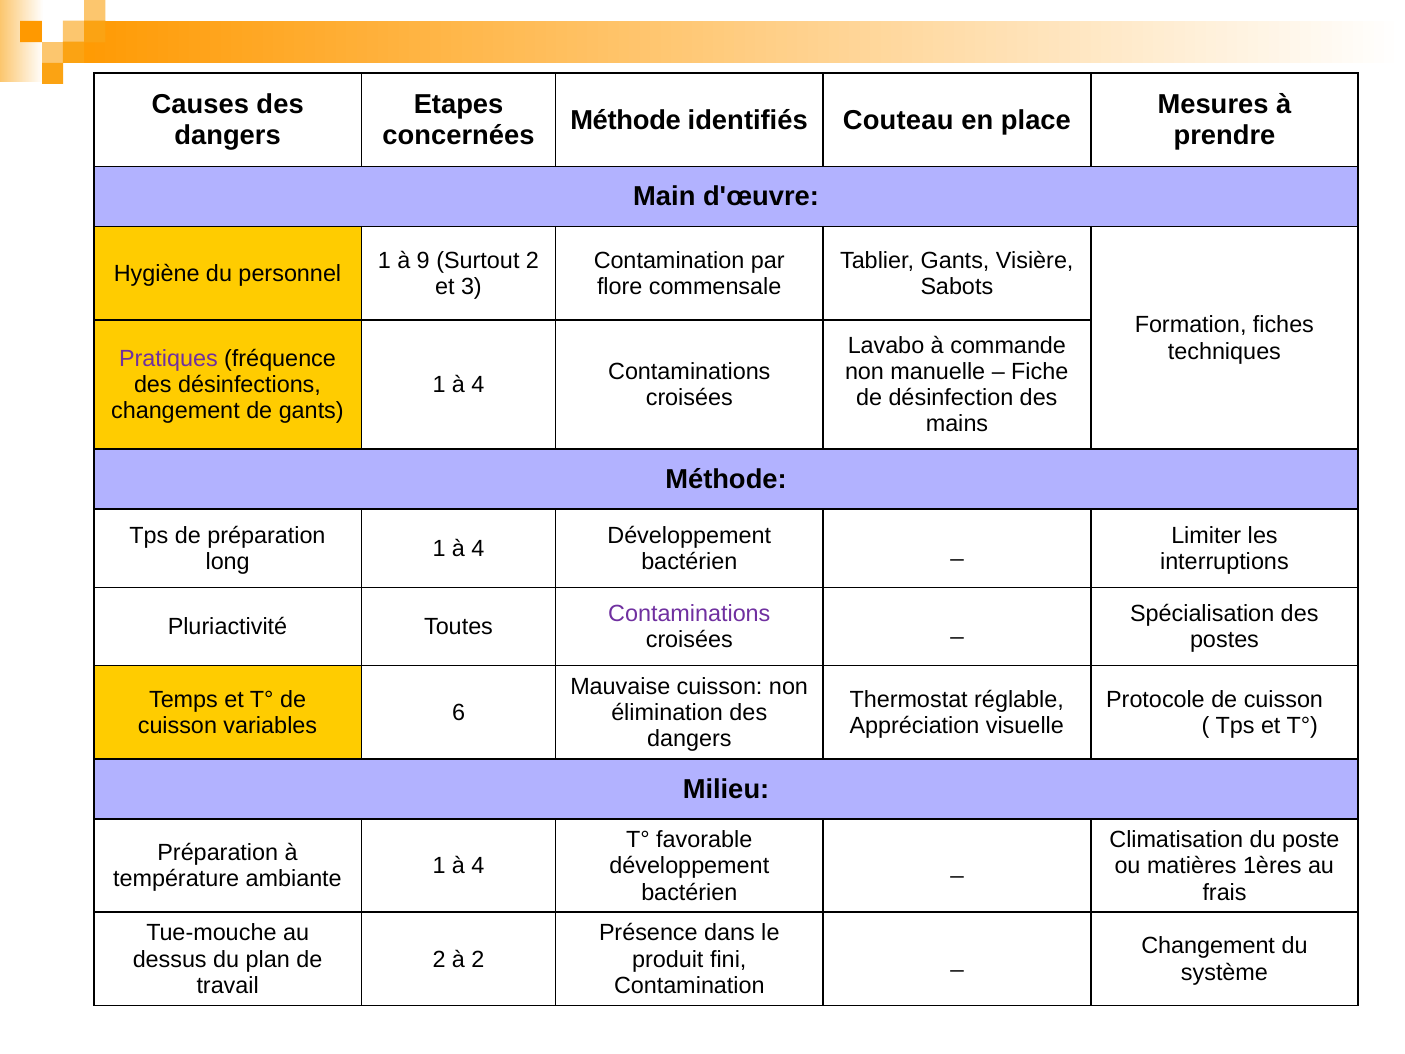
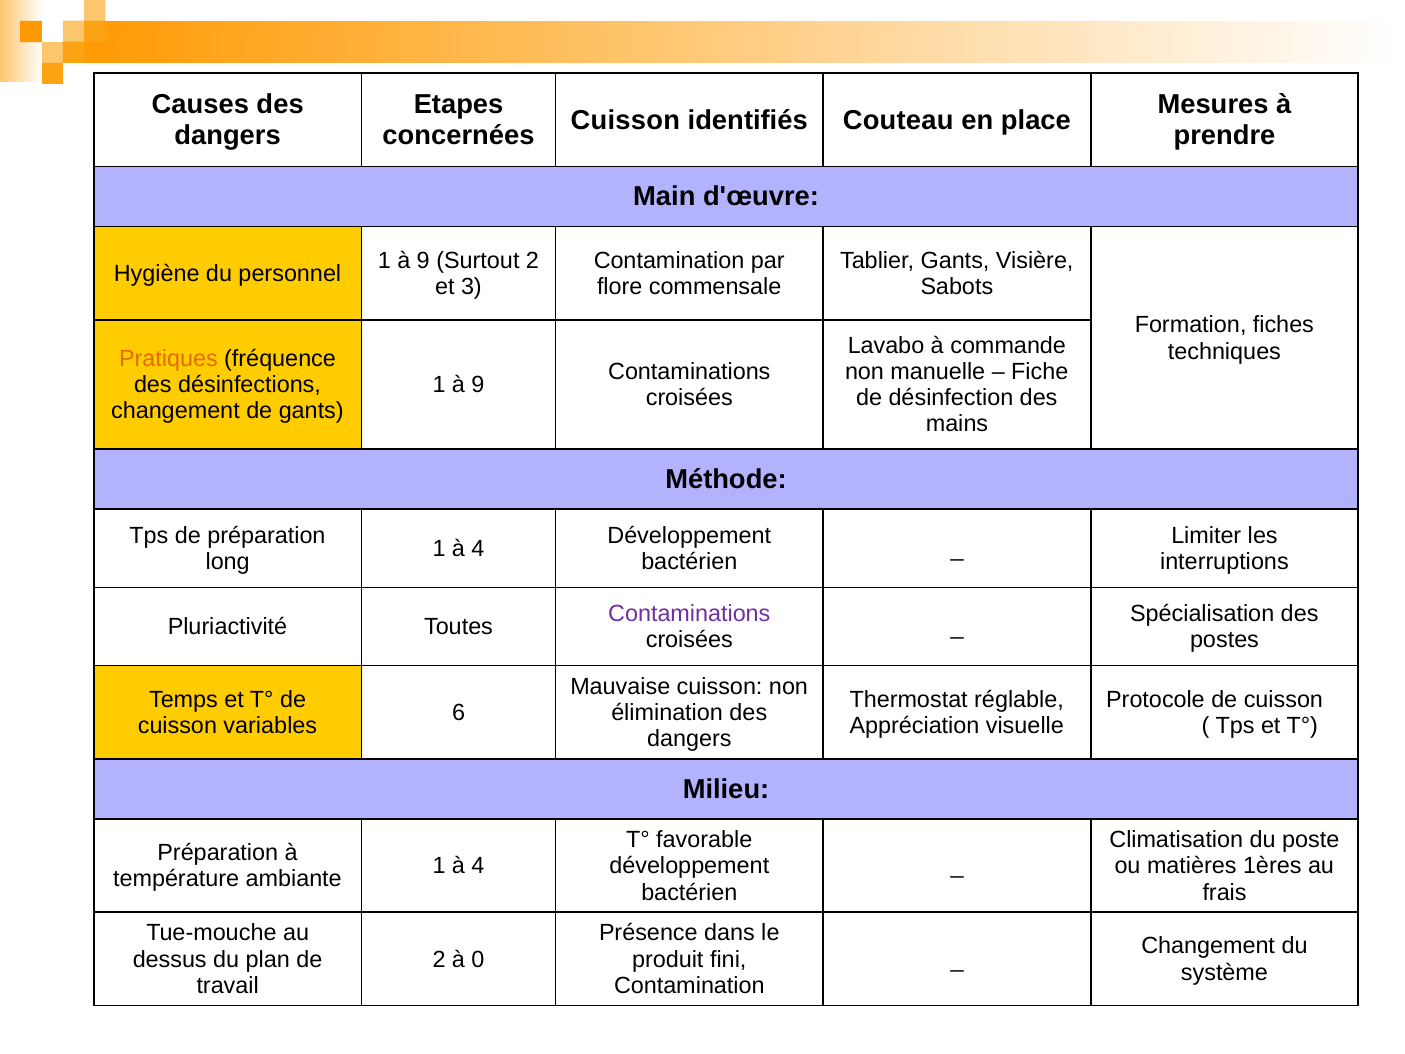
Méthode at (626, 120): Méthode -> Cuisson
Pratiques colour: purple -> orange
4 at (478, 385): 4 -> 9
à 2: 2 -> 0
